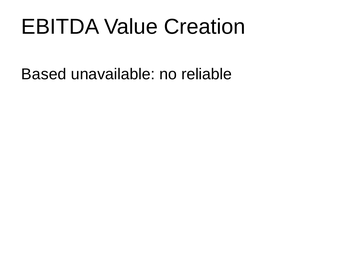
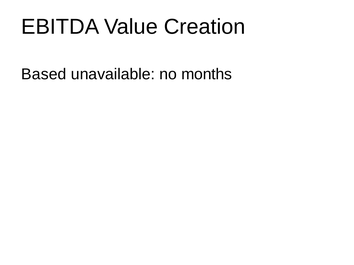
reliable: reliable -> months
